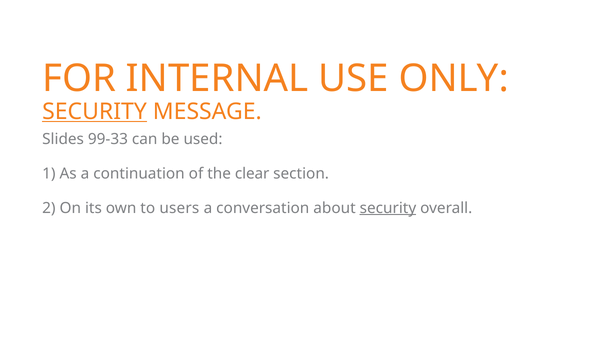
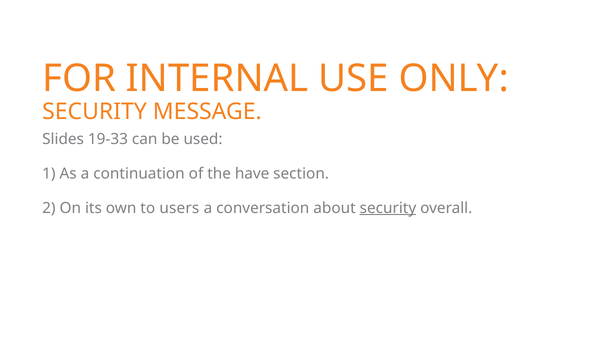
SECURITY at (95, 112) underline: present -> none
99-33: 99-33 -> 19-33
clear: clear -> have
